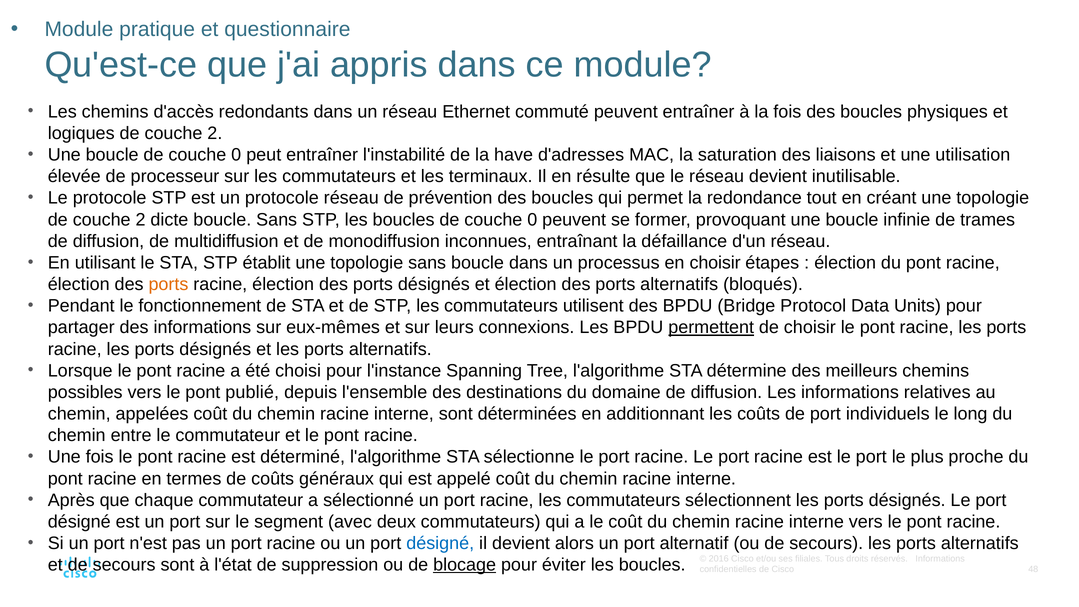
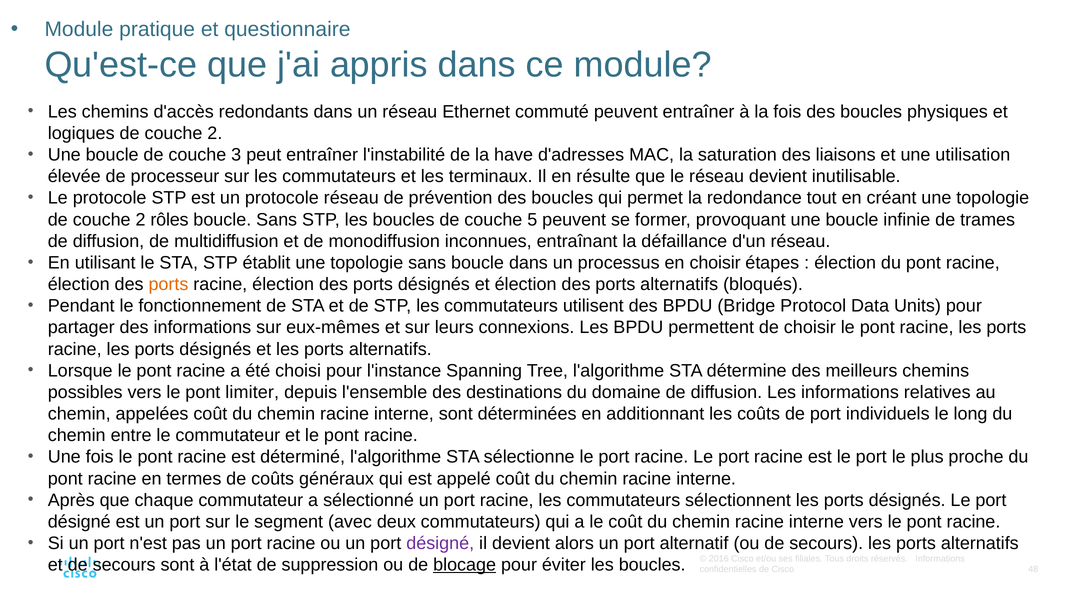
boucle de couche 0: 0 -> 3
dicte: dicte -> rôles
boucles de couche 0: 0 -> 5
permettent underline: present -> none
publié: publié -> limiter
désigné at (440, 543) colour: blue -> purple
